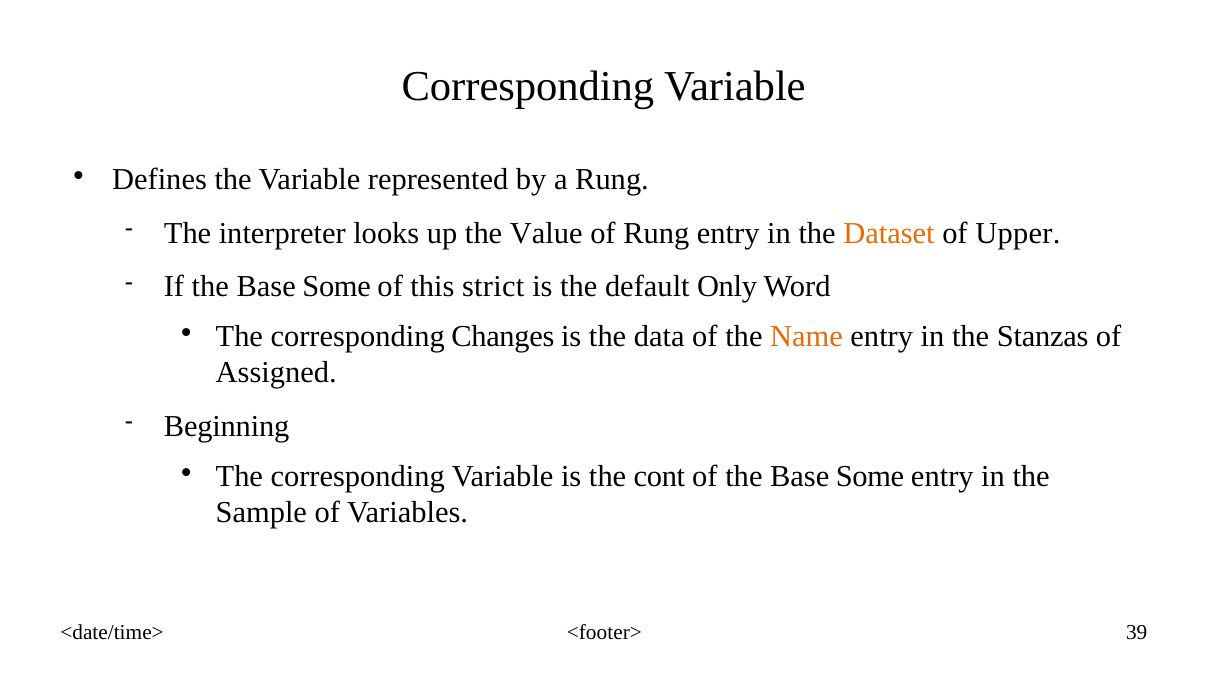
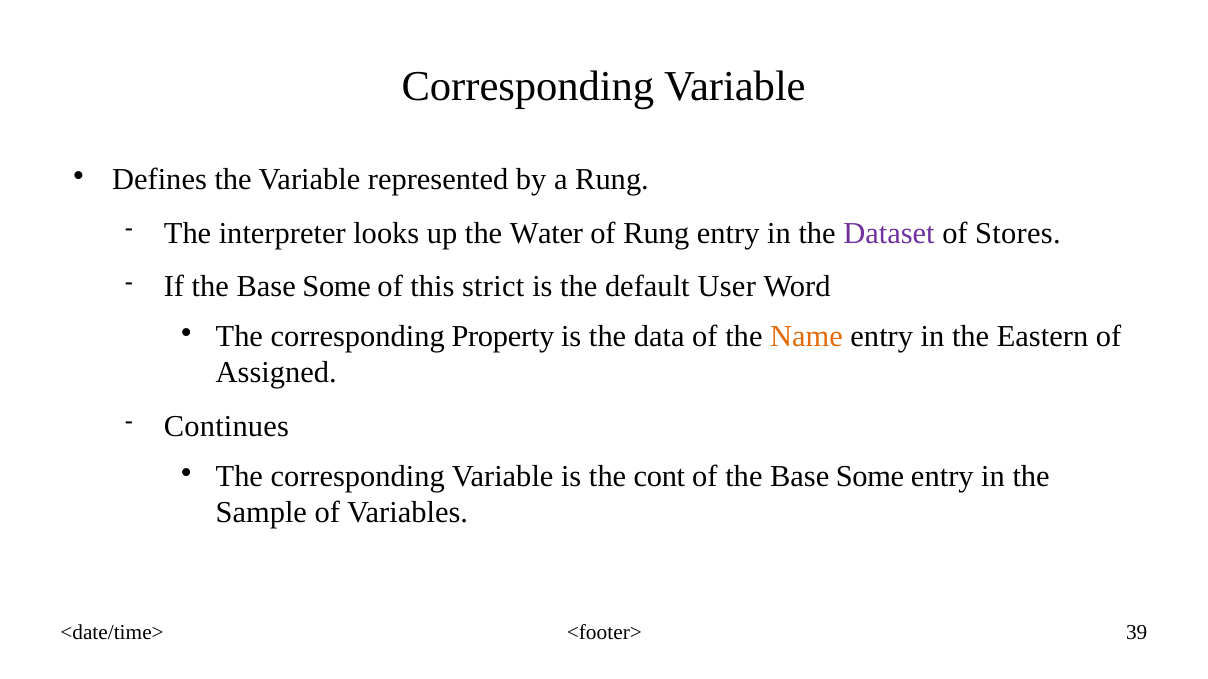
Value: Value -> Water
Dataset colour: orange -> purple
Upper: Upper -> Stores
Only: Only -> User
Changes: Changes -> Property
Stanzas: Stanzas -> Eastern
Beginning: Beginning -> Continues
